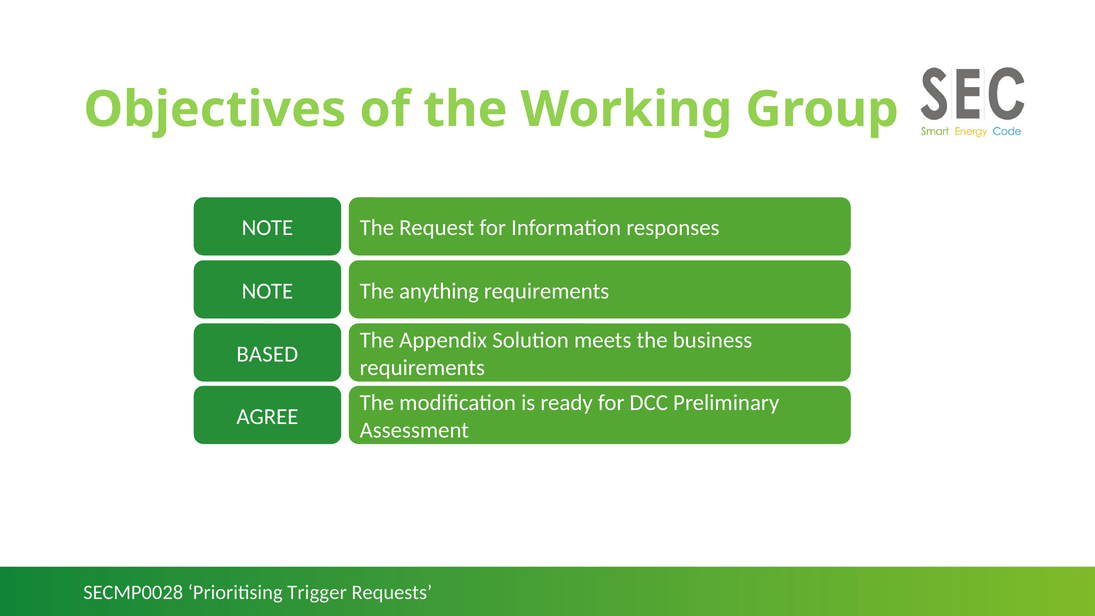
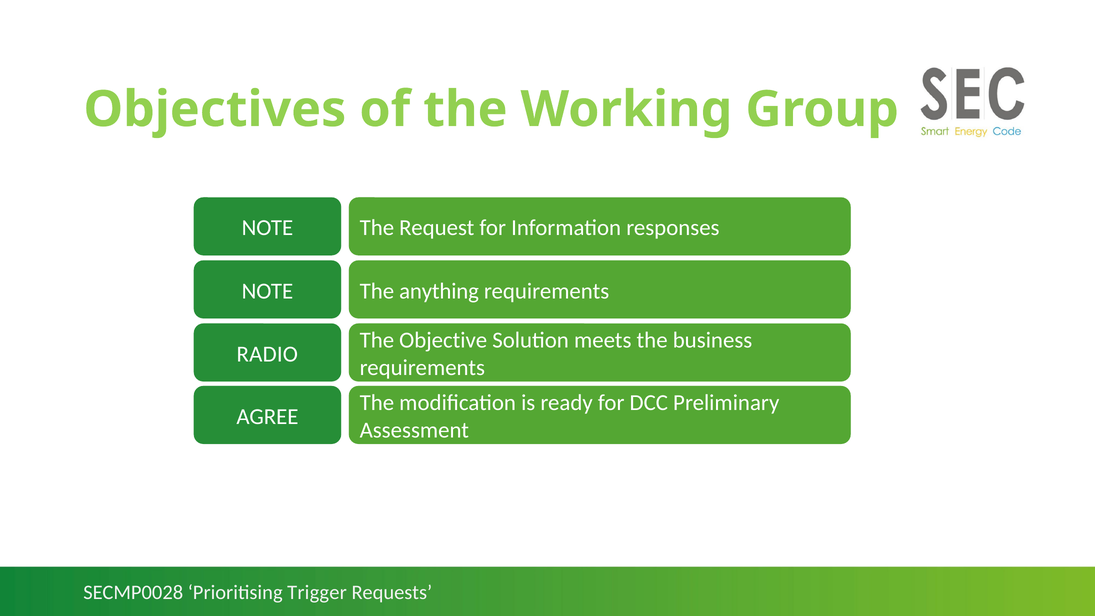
Appendix: Appendix -> Objective
BASED: BASED -> RADIO
